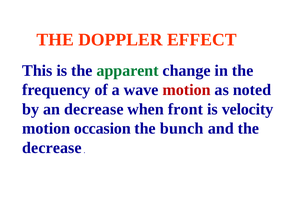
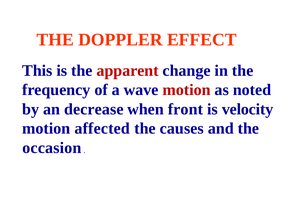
apparent colour: green -> red
occasion: occasion -> affected
bunch: bunch -> causes
decrease at (52, 148): decrease -> occasion
